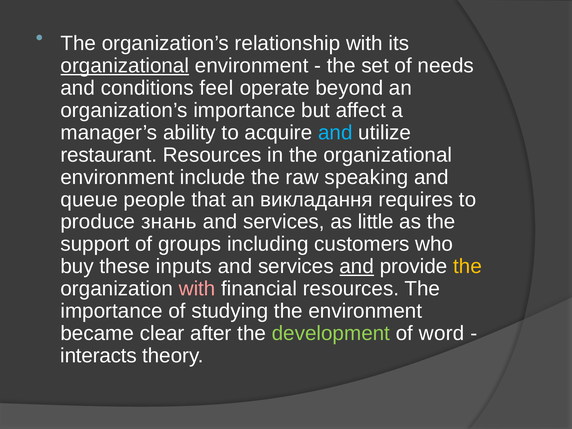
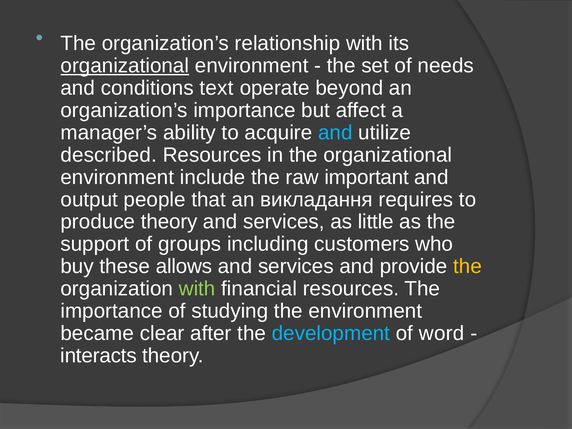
feel: feel -> text
restaurant: restaurant -> described
speaking: speaking -> important
queue: queue -> output
produce знань: знань -> theory
inputs: inputs -> allows
and at (357, 266) underline: present -> none
with at (197, 289) colour: pink -> light green
development colour: light green -> light blue
